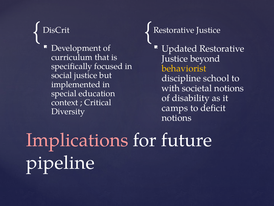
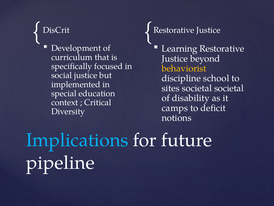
Updated: Updated -> Learning
with: with -> sites
societal notions: notions -> societal
Implications colour: pink -> light blue
